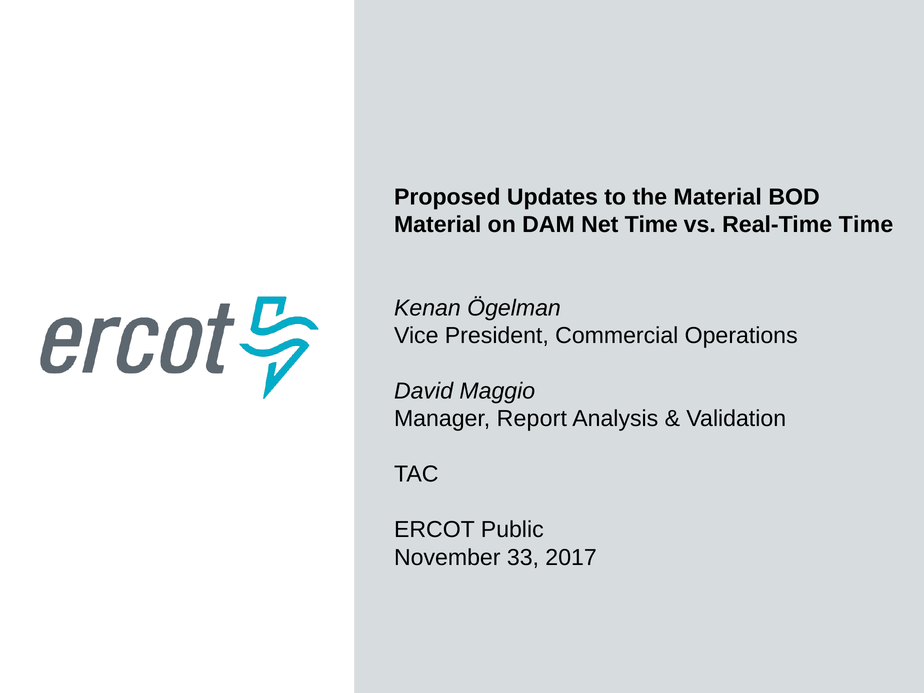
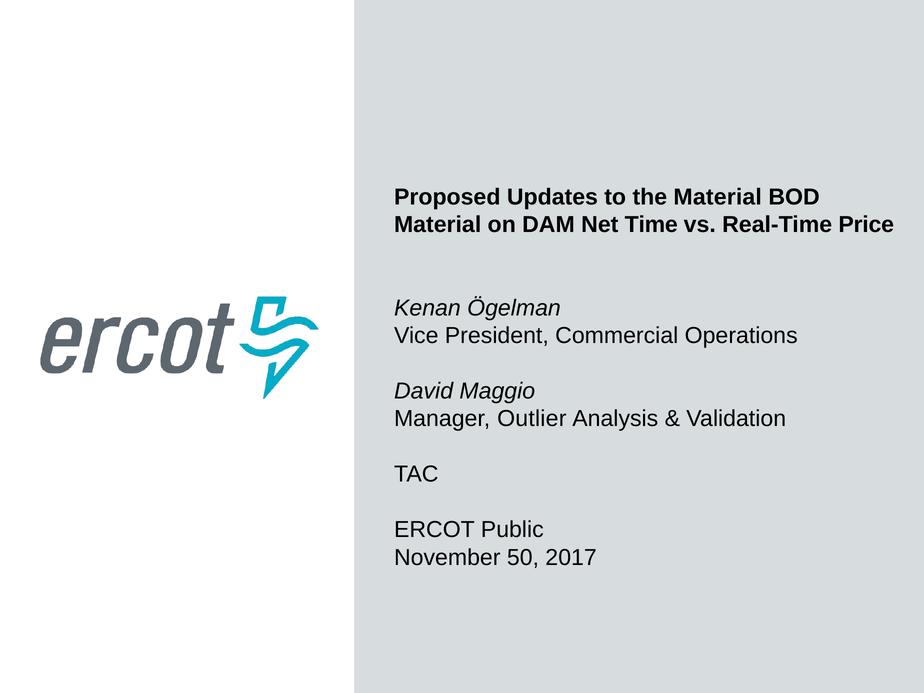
Real-Time Time: Time -> Price
Report: Report -> Outlier
33: 33 -> 50
